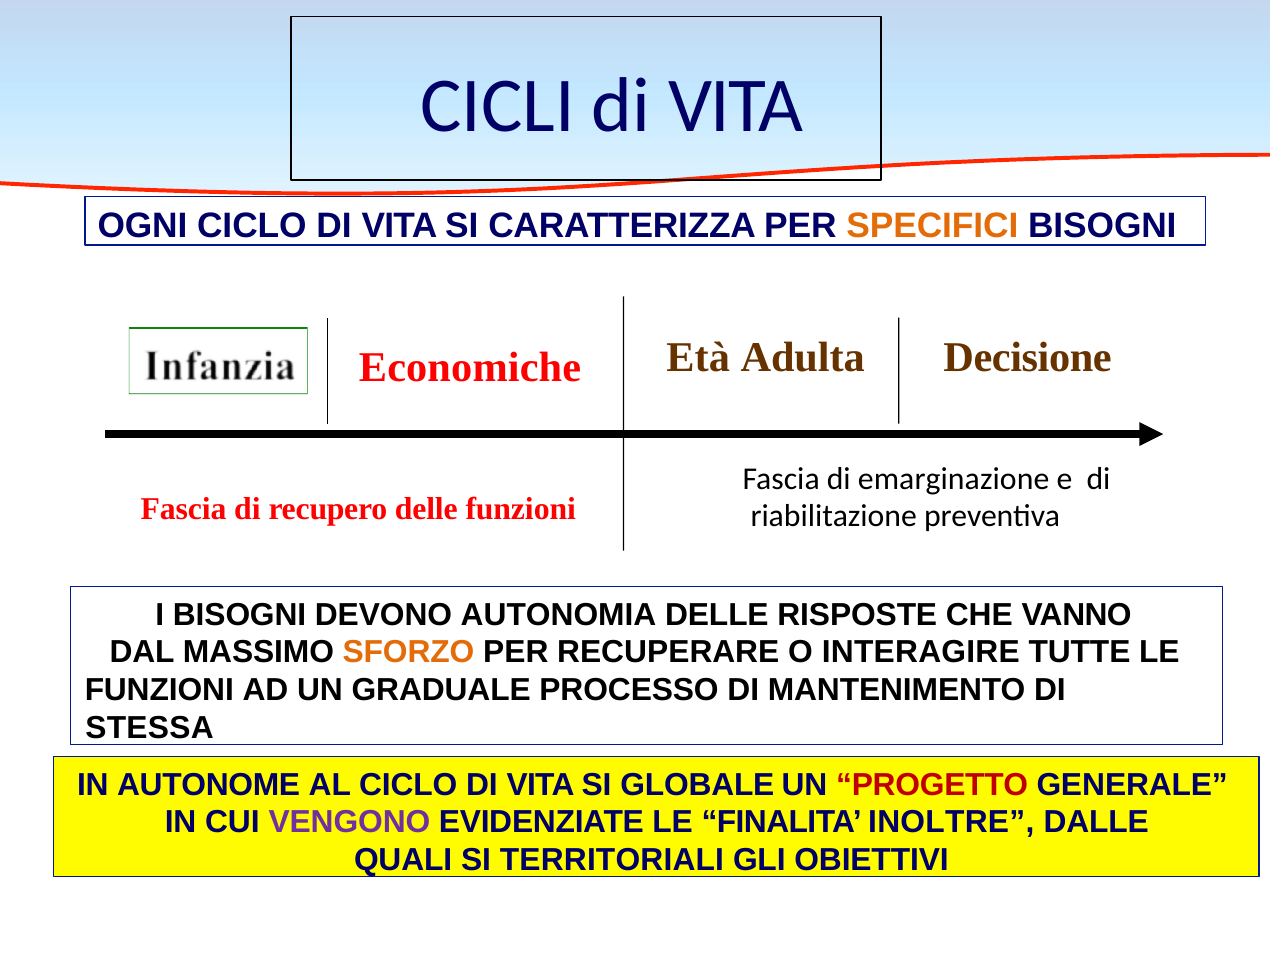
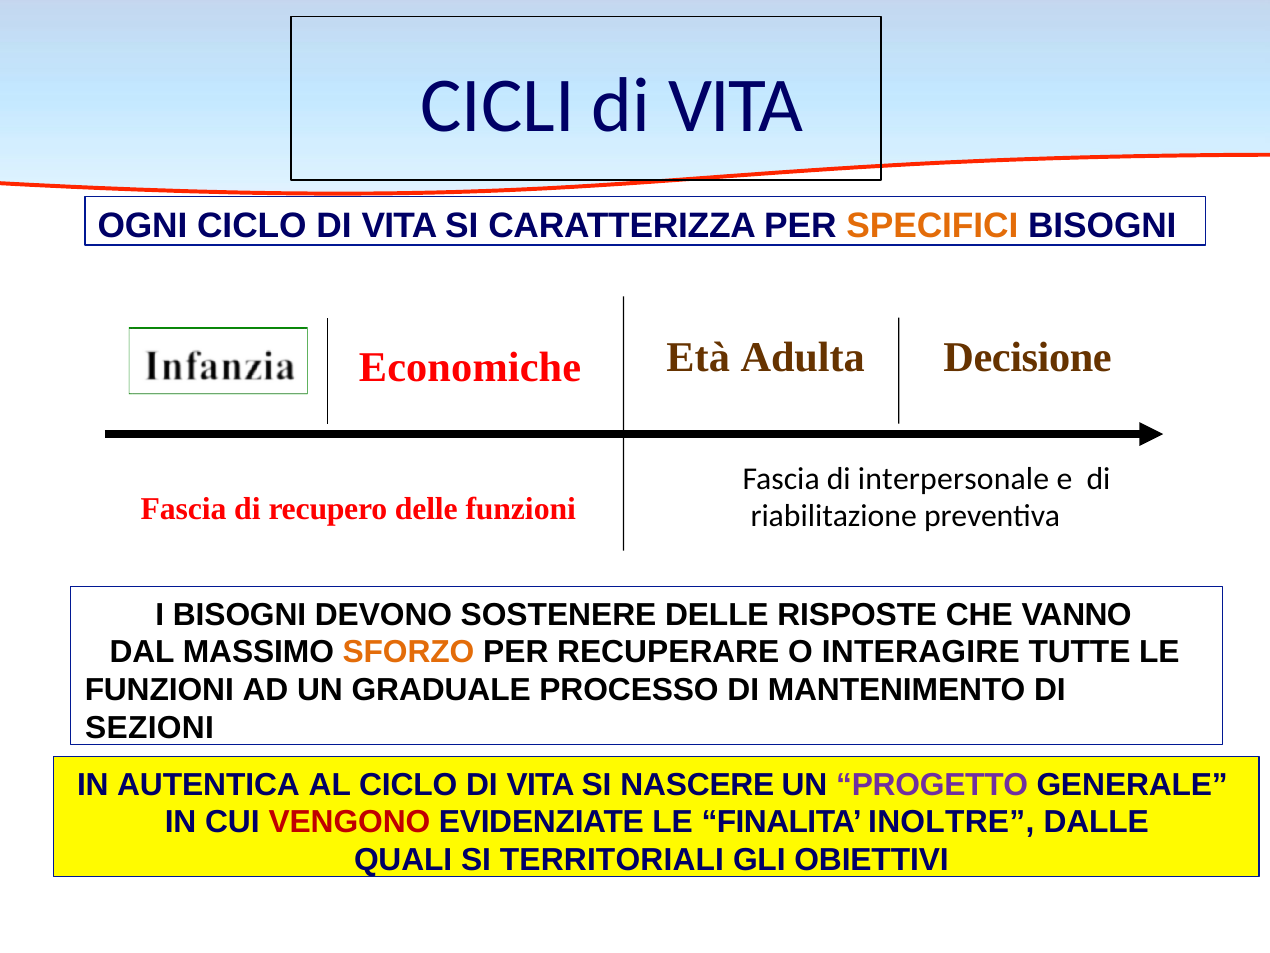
emarginazione: emarginazione -> interpersonale
AUTONOMIA: AUTONOMIA -> SOSTENERE
STESSA: STESSA -> SEZIONI
AUTONOME: AUTONOME -> AUTENTICA
GLOBALE: GLOBALE -> NASCERE
PROGETTO colour: red -> purple
VENGONO colour: purple -> red
